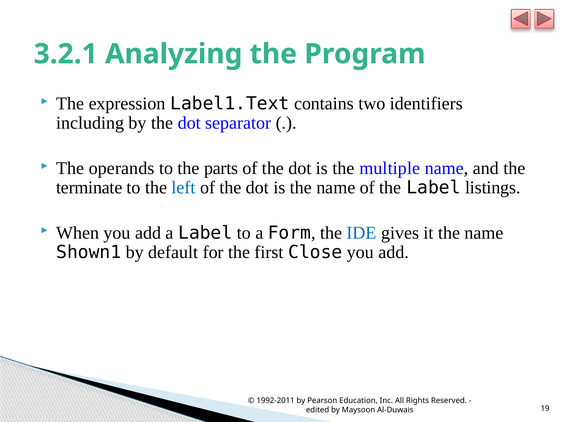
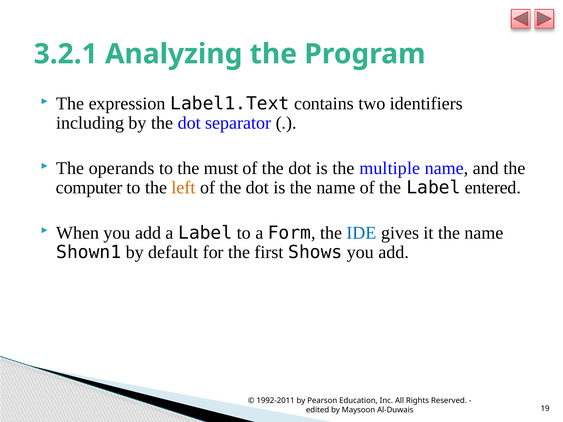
parts: parts -> must
terminate: terminate -> computer
left colour: blue -> orange
listings: listings -> entered
Close: Close -> Shows
